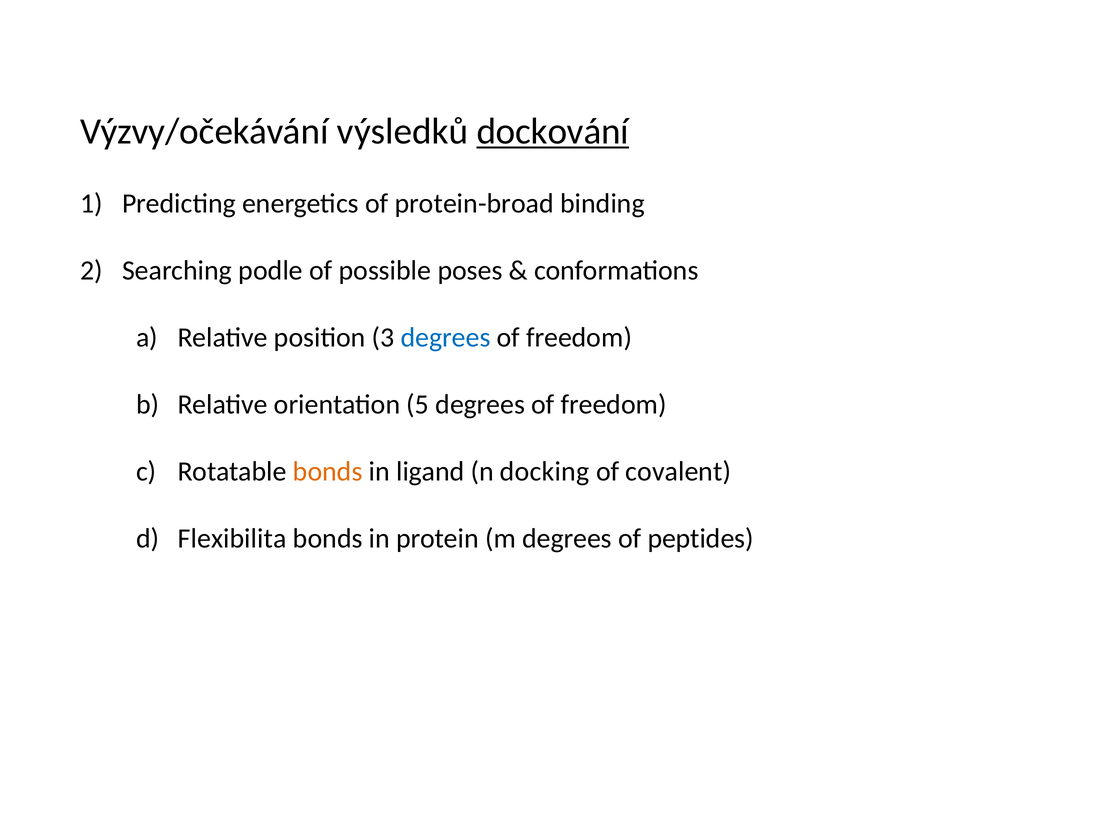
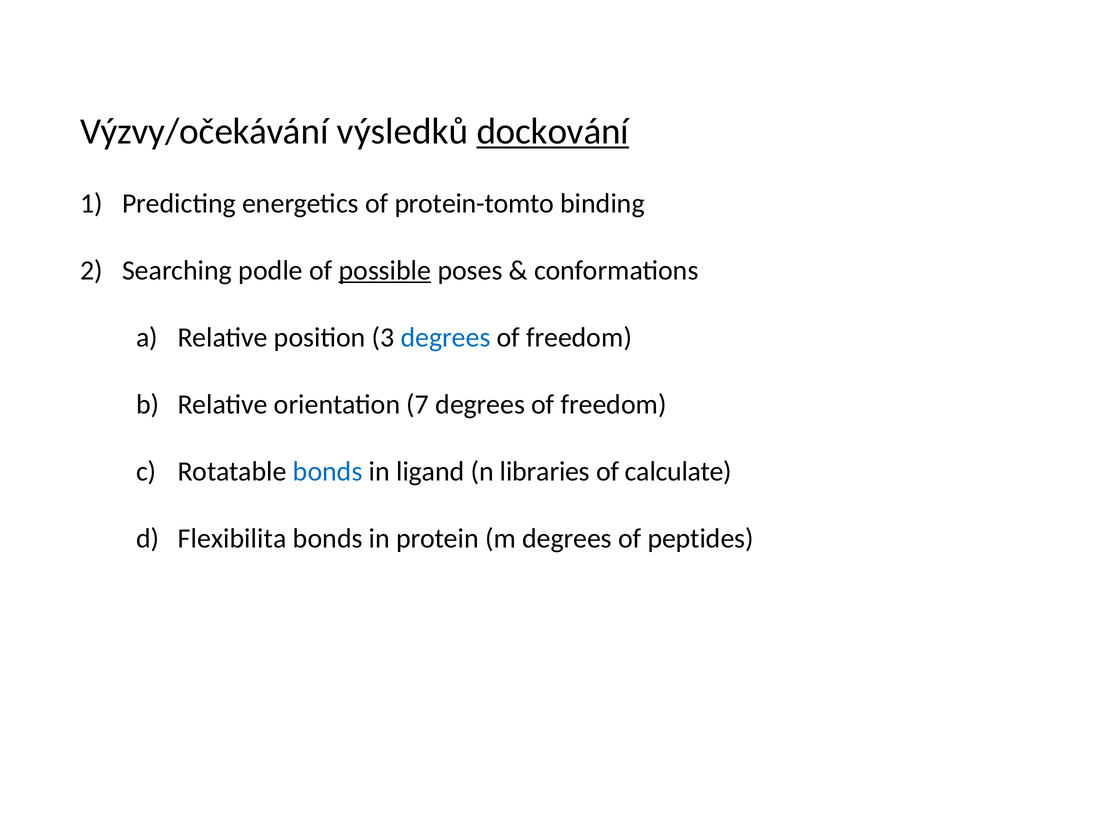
protein-broad: protein-broad -> protein-tomto
possible underline: none -> present
5: 5 -> 7
bonds at (328, 471) colour: orange -> blue
docking: docking -> libraries
covalent: covalent -> calculate
